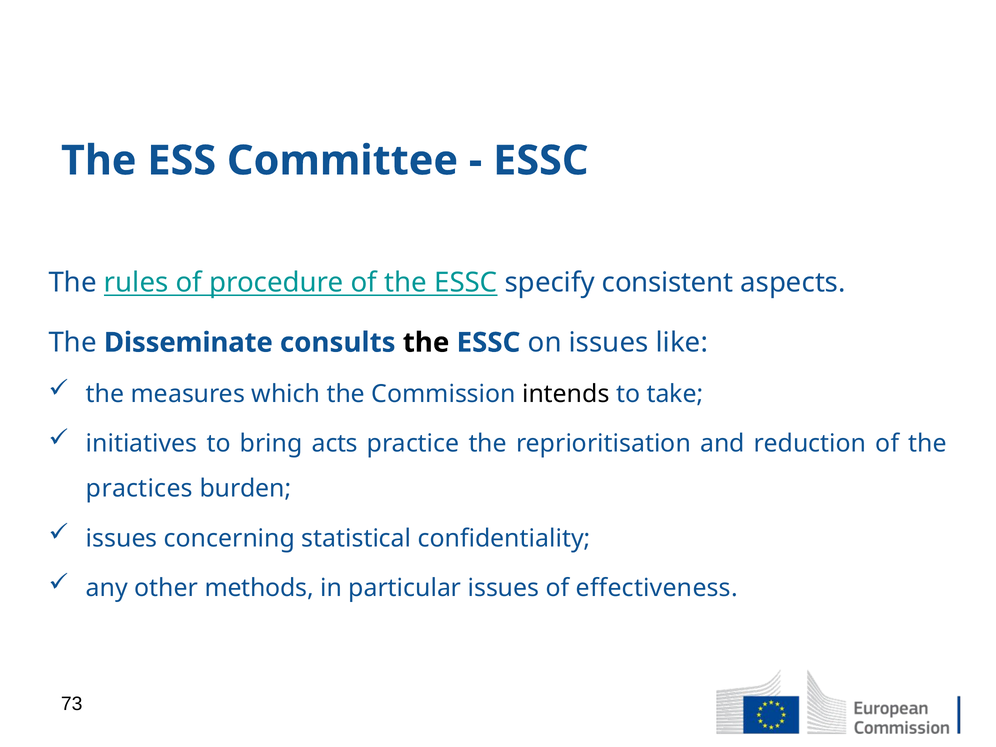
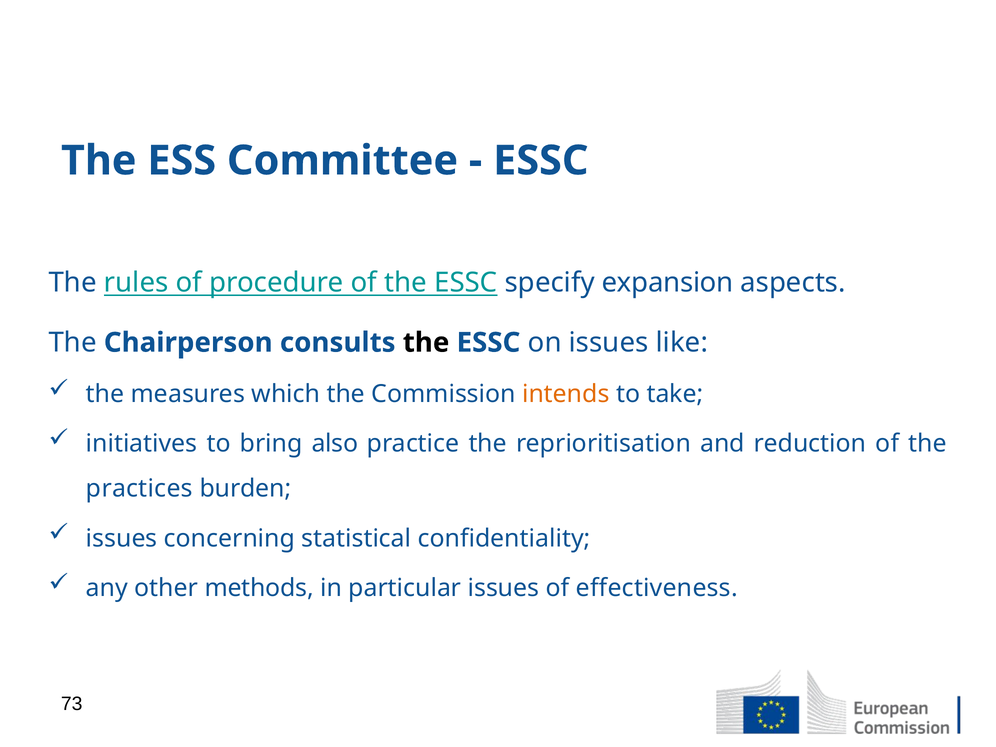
consistent: consistent -> expansion
Disseminate: Disseminate -> Chairperson
intends colour: black -> orange
acts: acts -> also
